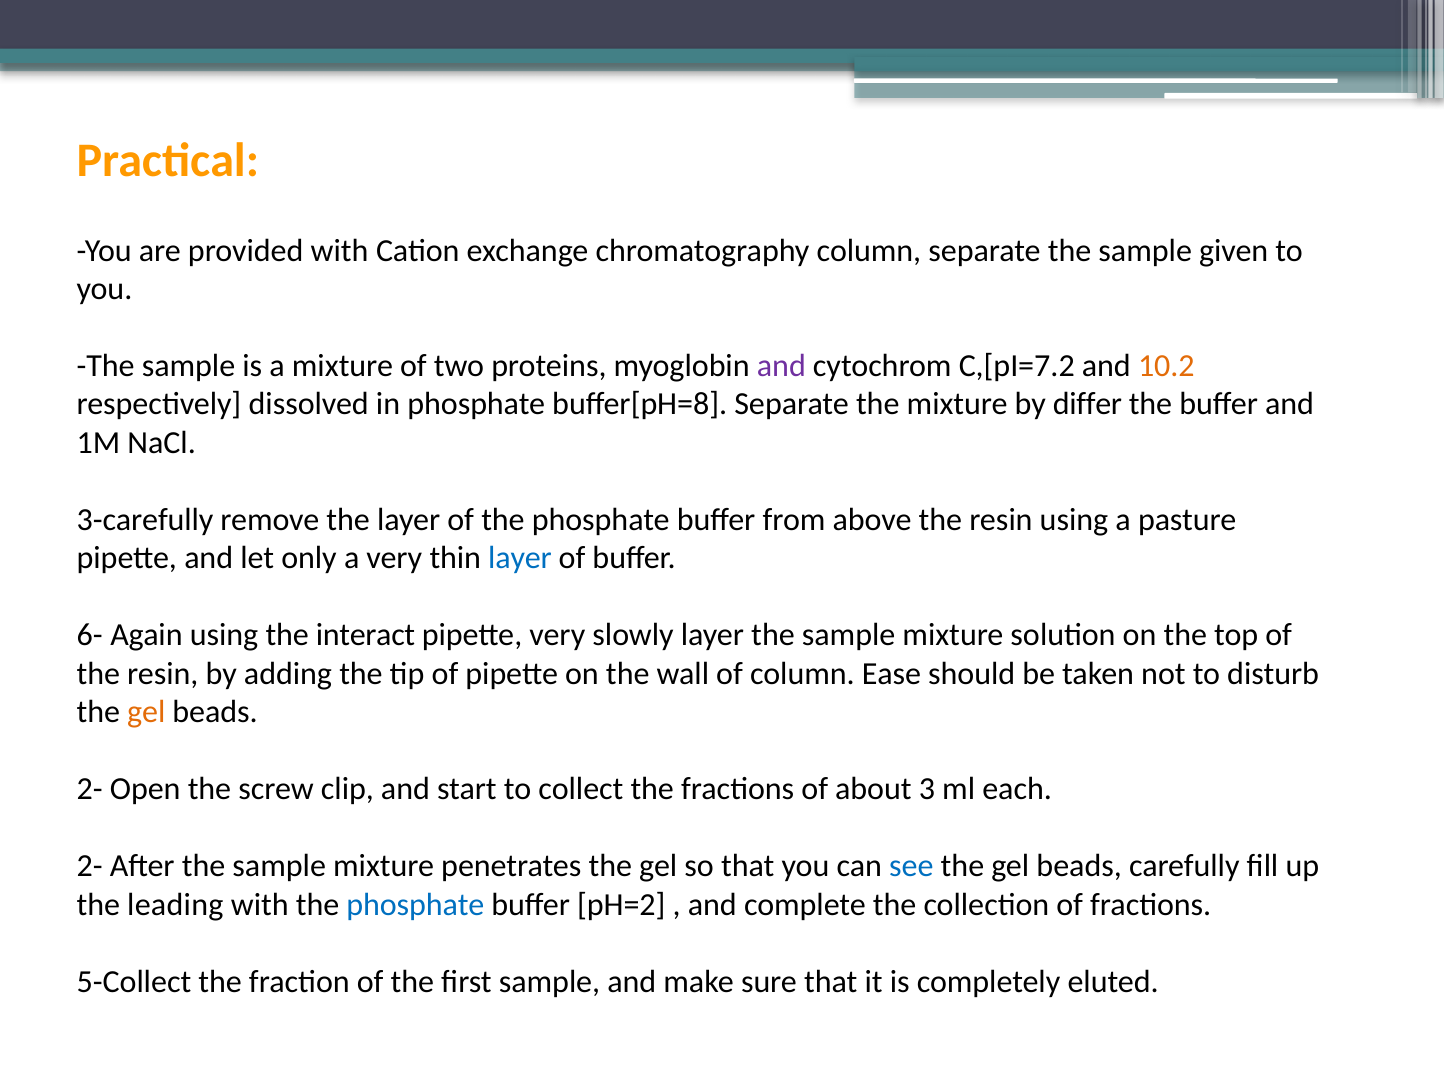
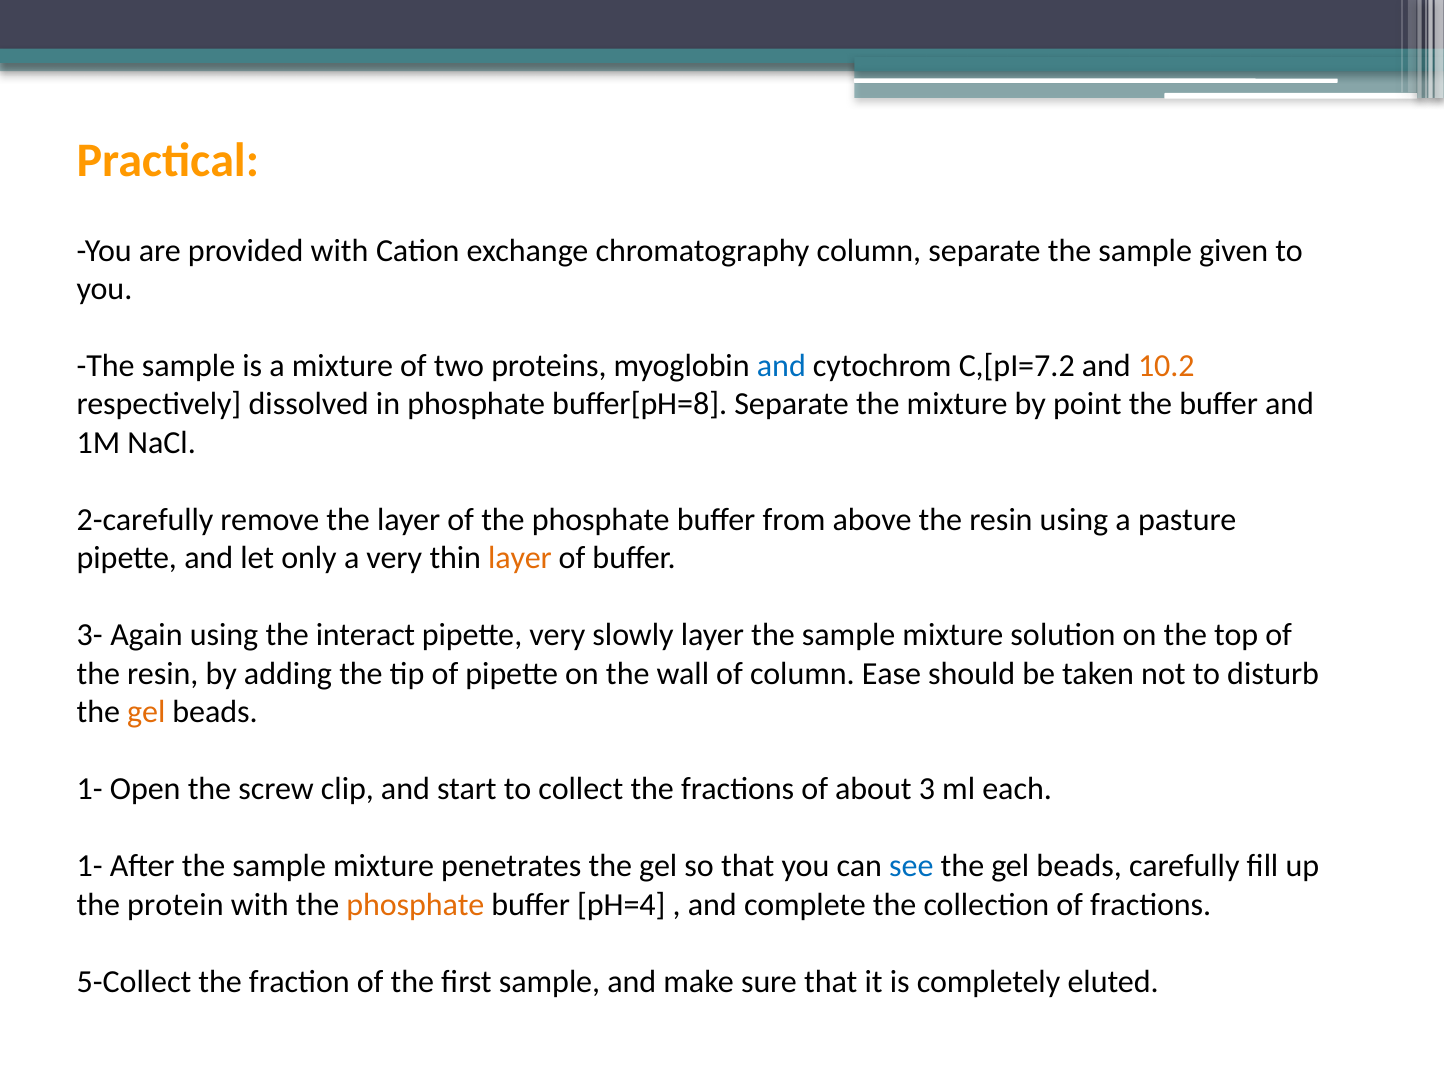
and at (781, 366) colour: purple -> blue
differ: differ -> point
3-carefully: 3-carefully -> 2-carefully
layer at (520, 558) colour: blue -> orange
6-: 6- -> 3-
2- at (90, 789): 2- -> 1-
2- at (90, 866): 2- -> 1-
leading: leading -> protein
phosphate at (415, 905) colour: blue -> orange
pH=2: pH=2 -> pH=4
